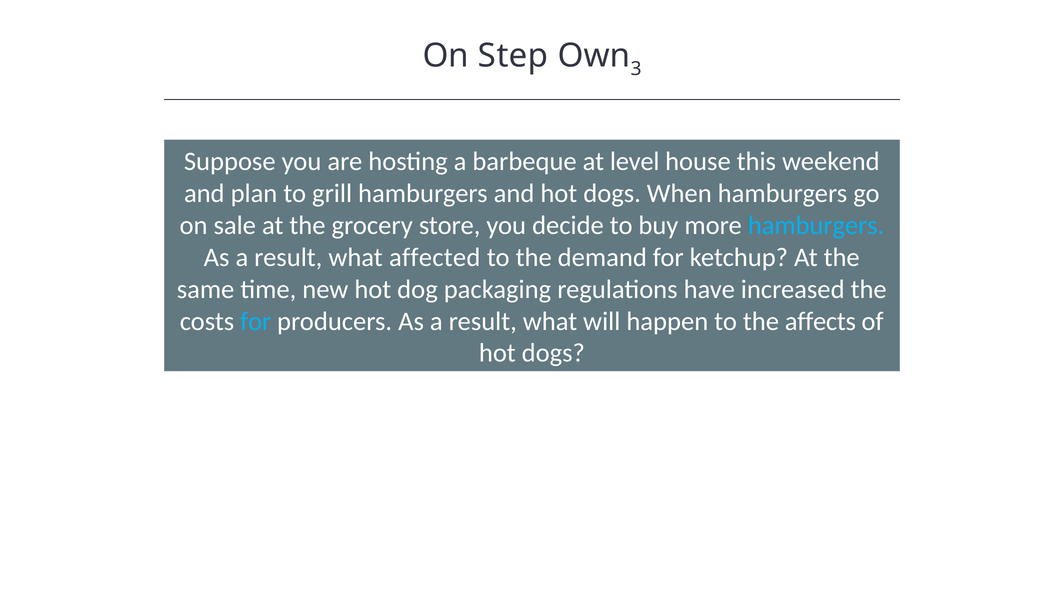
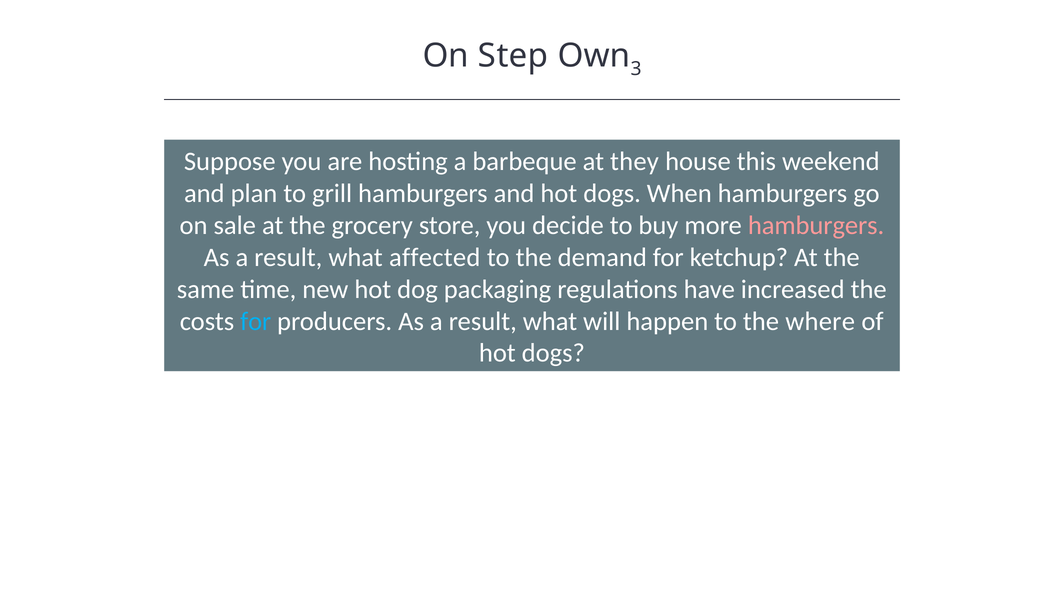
level: level -> they
hamburgers at (816, 225) colour: light blue -> pink
affects: affects -> where
